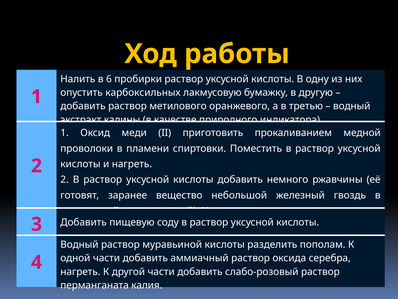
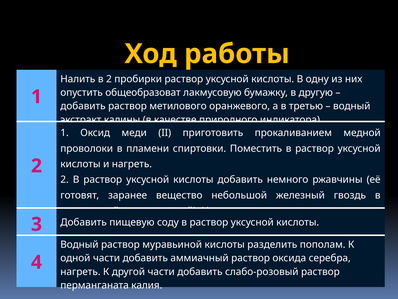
в 6: 6 -> 2
карбоксильных: карбоксильных -> общеобразоват
